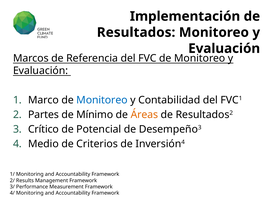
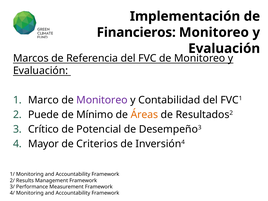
Resultados: Resultados -> Financieros
Monitoreo at (102, 100) colour: blue -> purple
Partes: Partes -> Puede
Medio: Medio -> Mayor
